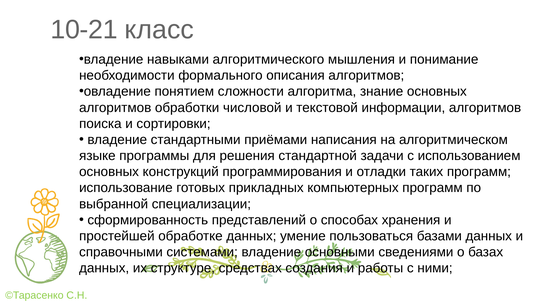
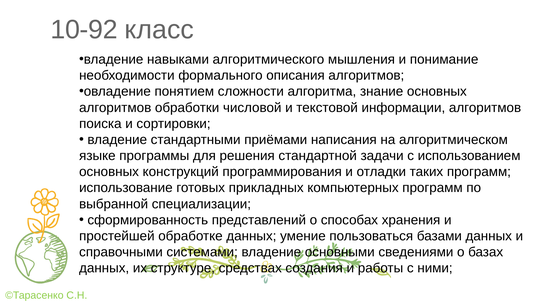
10-21: 10-21 -> 10-92
